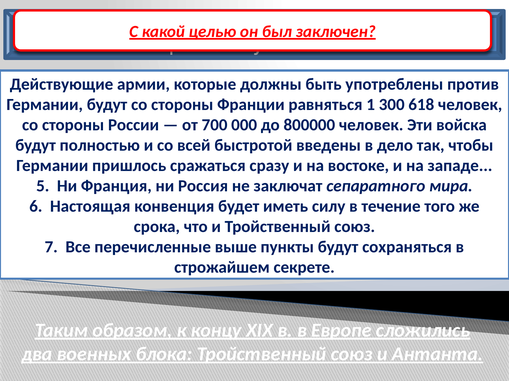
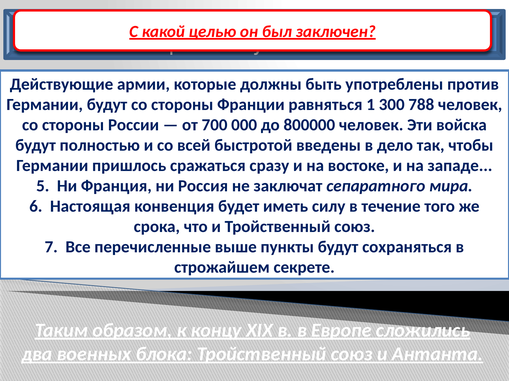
618: 618 -> 788
